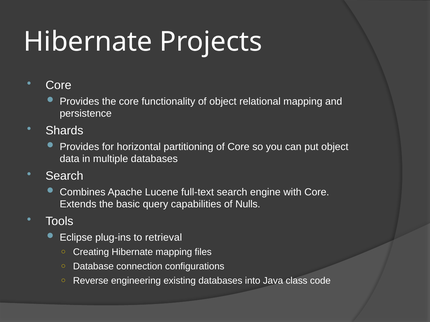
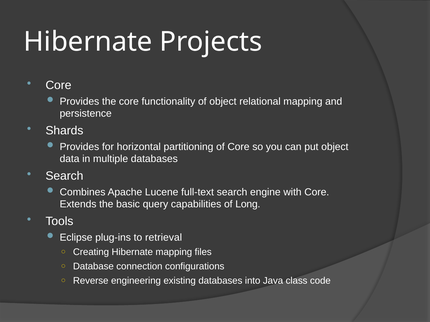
Nulls: Nulls -> Long
